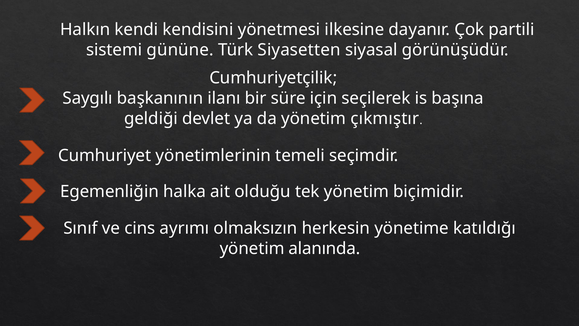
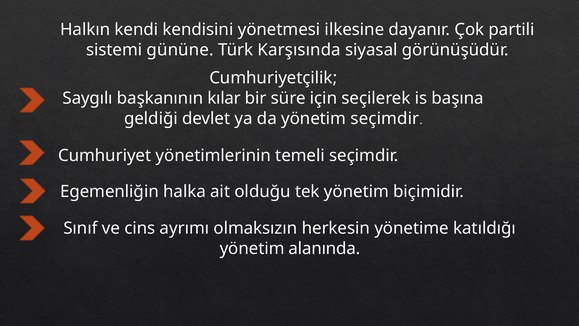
Siyasetten: Siyasetten -> Karşısında
ilanı: ilanı -> kılar
yönetim çıkmıştır: çıkmıştır -> seçimdir
